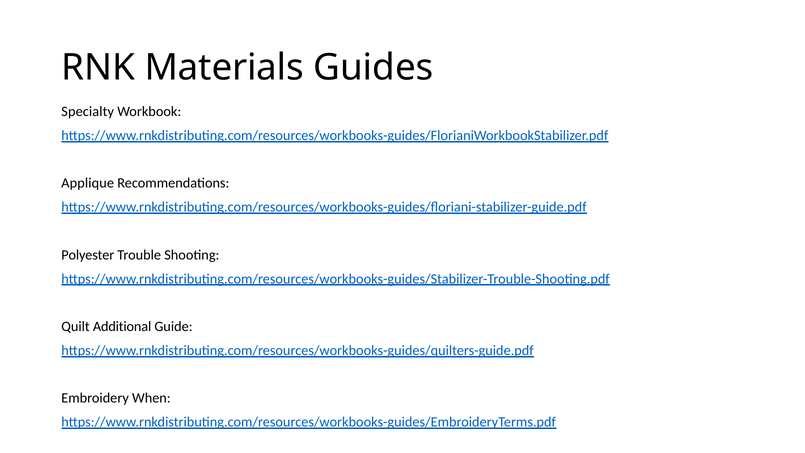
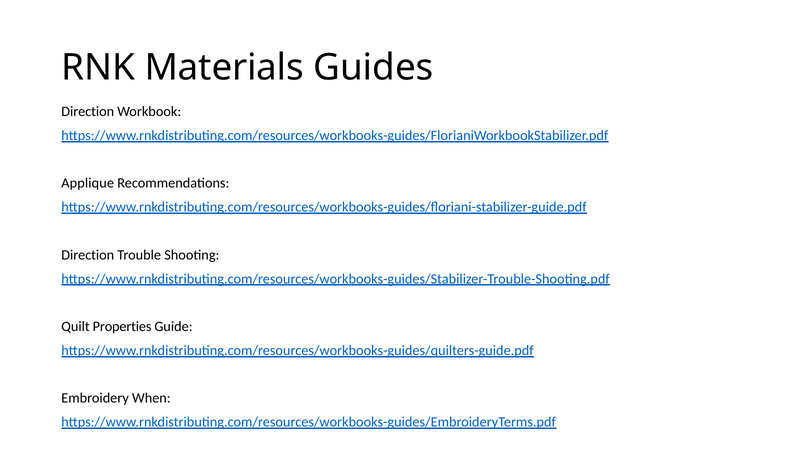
Specialty at (88, 111): Specialty -> Direction
Polyester at (88, 255): Polyester -> Direction
Additional: Additional -> Properties
